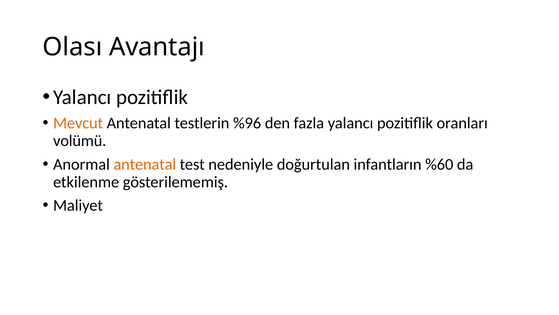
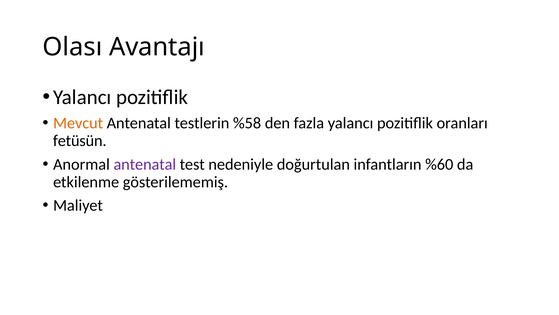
%96: %96 -> %58
volümü: volümü -> fetüsün
antenatal at (145, 164) colour: orange -> purple
